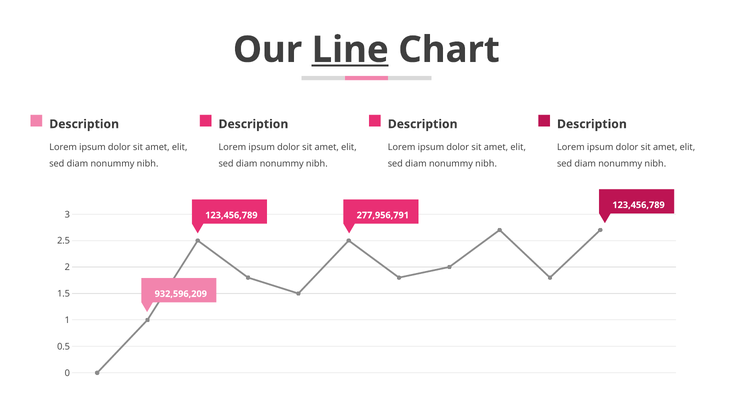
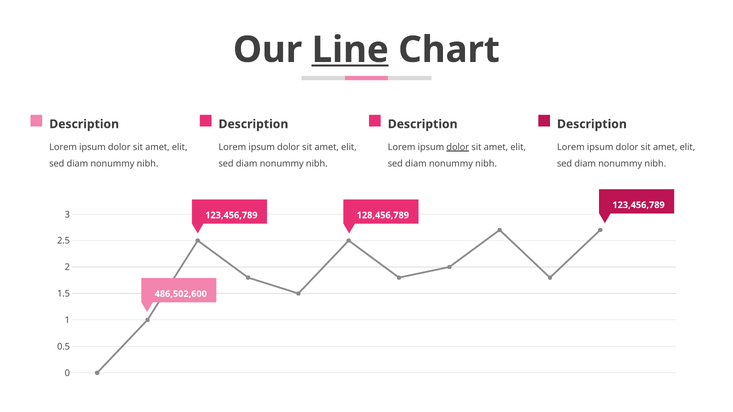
dolor at (458, 147) underline: none -> present
277,956,791: 277,956,791 -> 128,456,789
932,596,209: 932,596,209 -> 486,502,600
